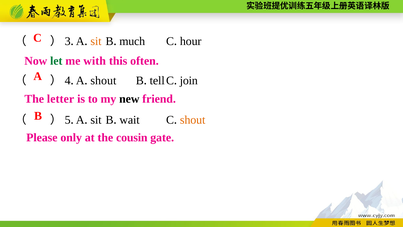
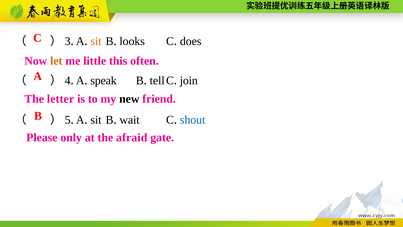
much: much -> looks
hour: hour -> does
let colour: green -> orange
with: with -> little
shout at (103, 80): shout -> speak
shout at (193, 120) colour: orange -> blue
cousin: cousin -> afraid
